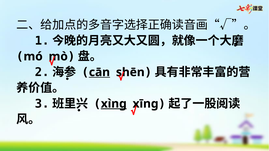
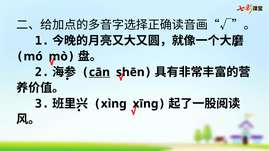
xìng underline: present -> none
